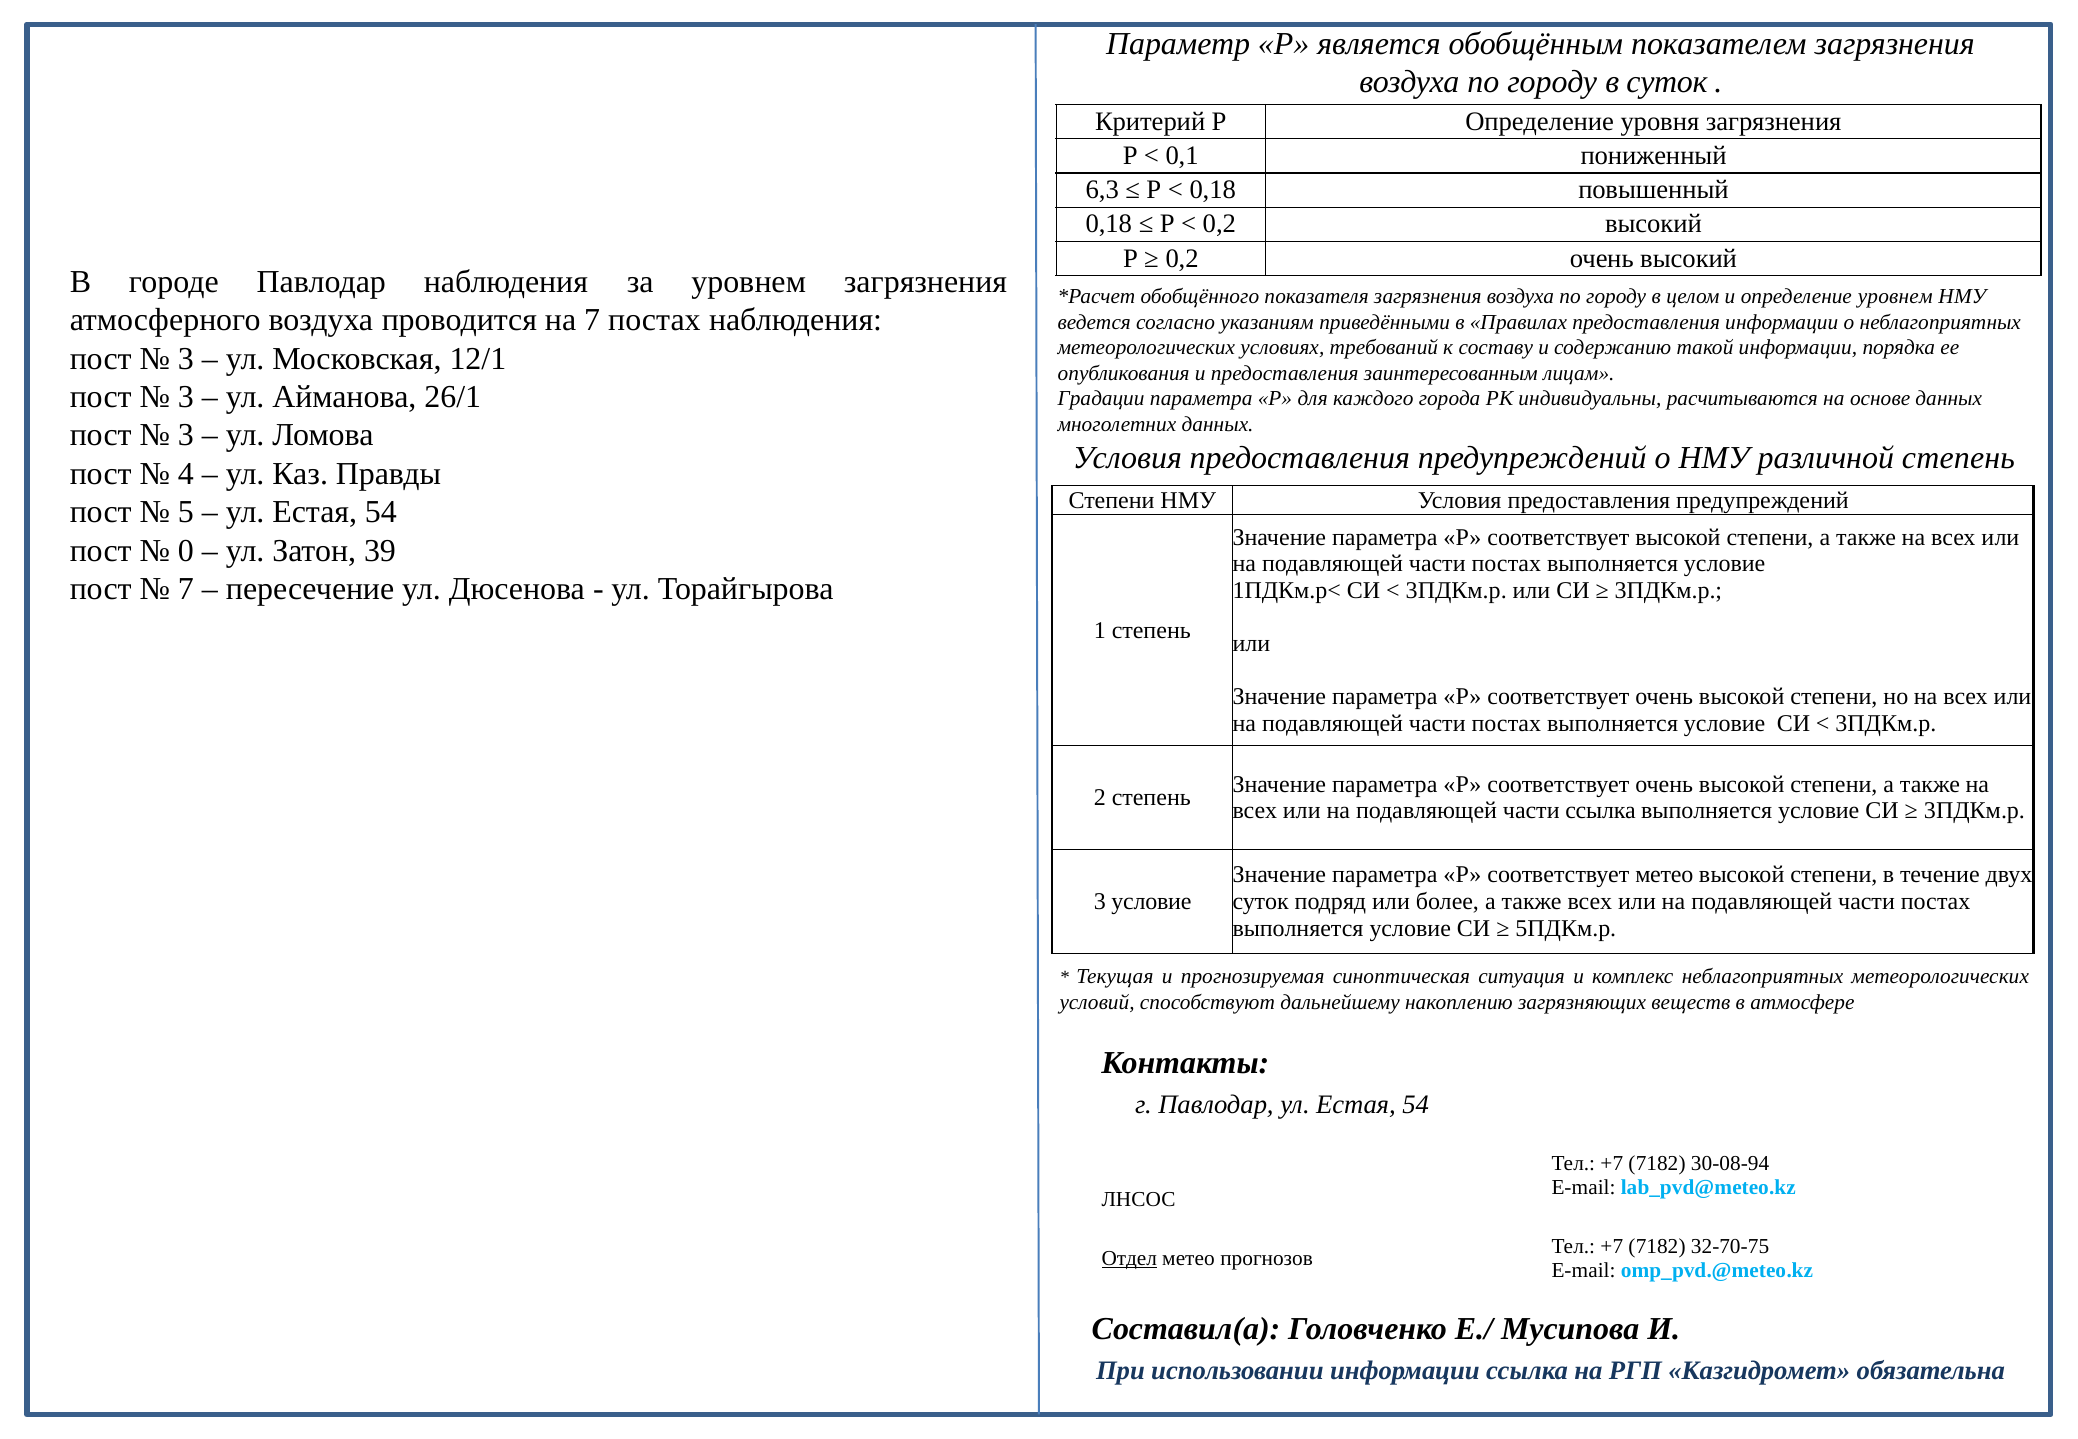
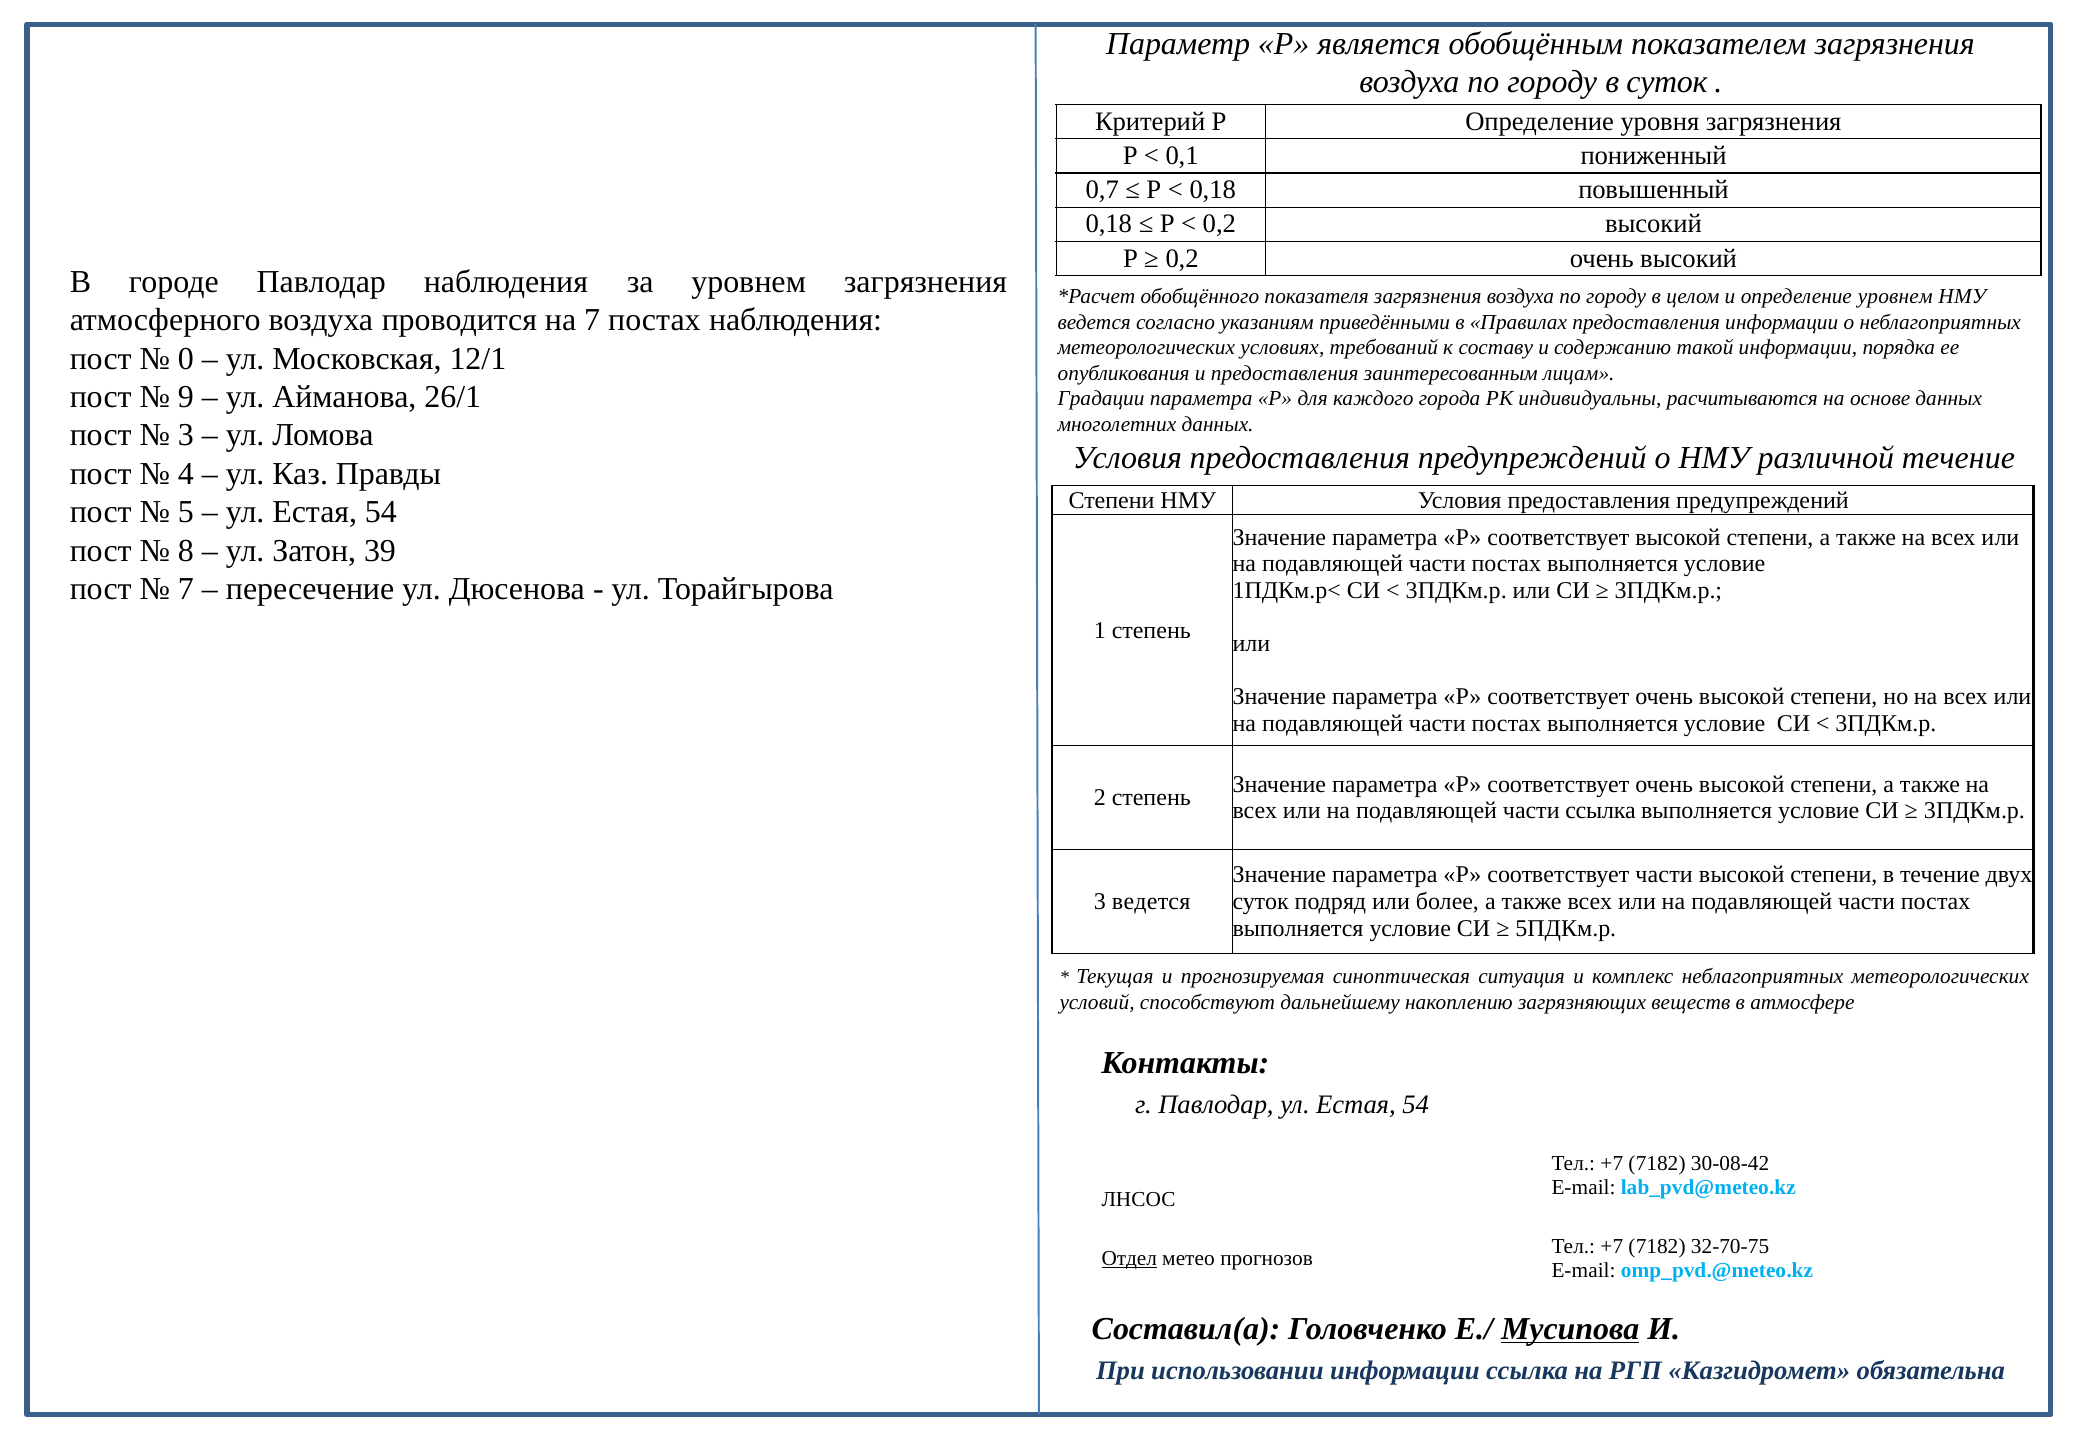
6,3: 6,3 -> 0,7
3 at (186, 359): 3 -> 0
3 at (186, 397): 3 -> 9
различной степень: степень -> течение
0: 0 -> 8
соответствует метео: метео -> части
3 условие: условие -> ведется
30-08-94: 30-08-94 -> 30-08-42
Мусипова underline: none -> present
